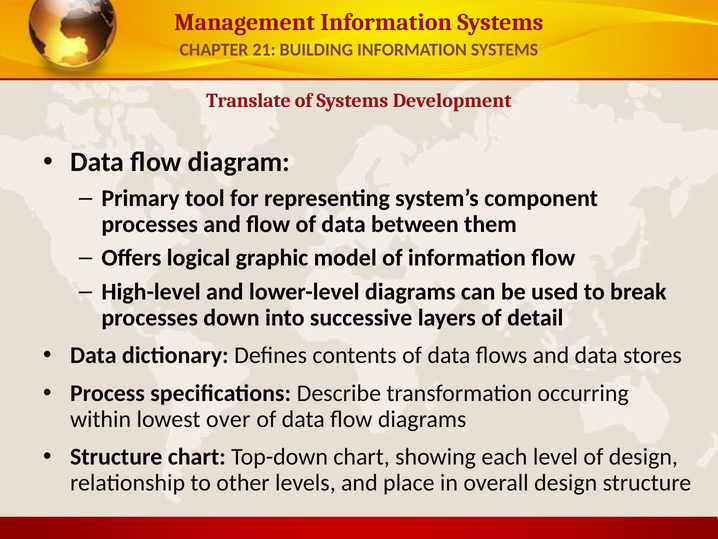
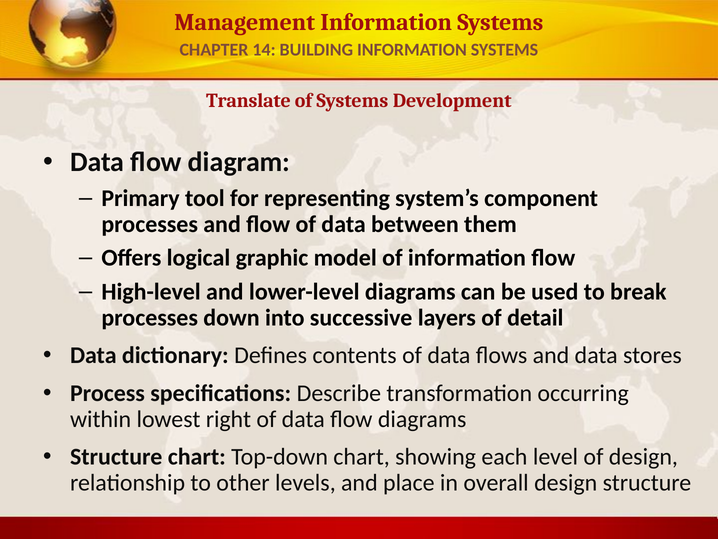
21: 21 -> 14
over: over -> right
